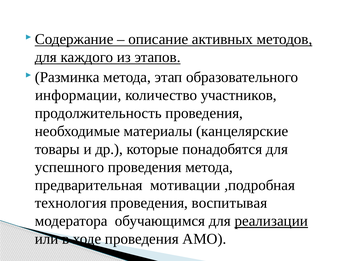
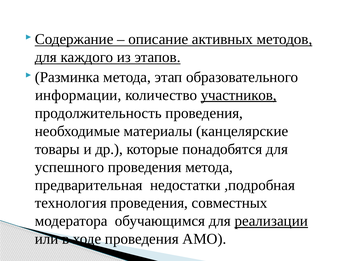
участников underline: none -> present
мотивации: мотивации -> недостатки
воспитывая: воспитывая -> совместных
